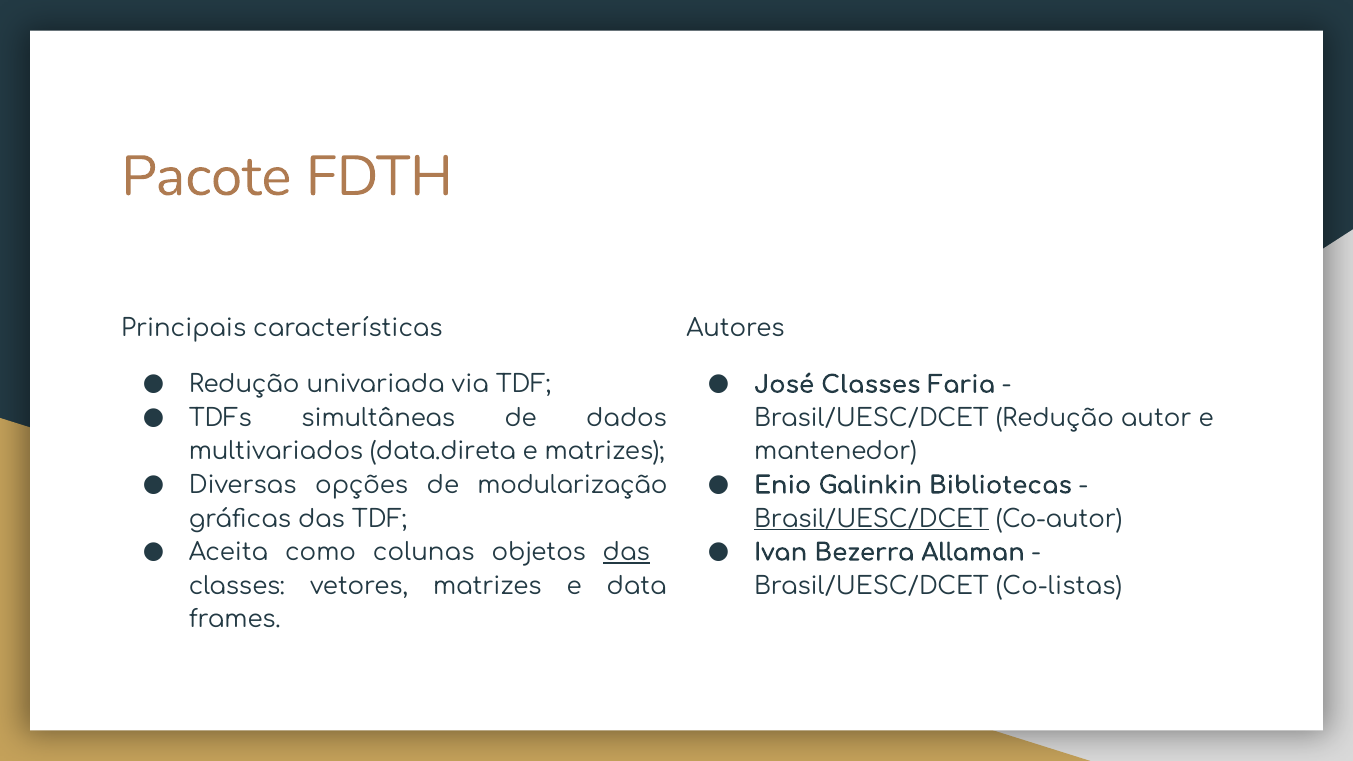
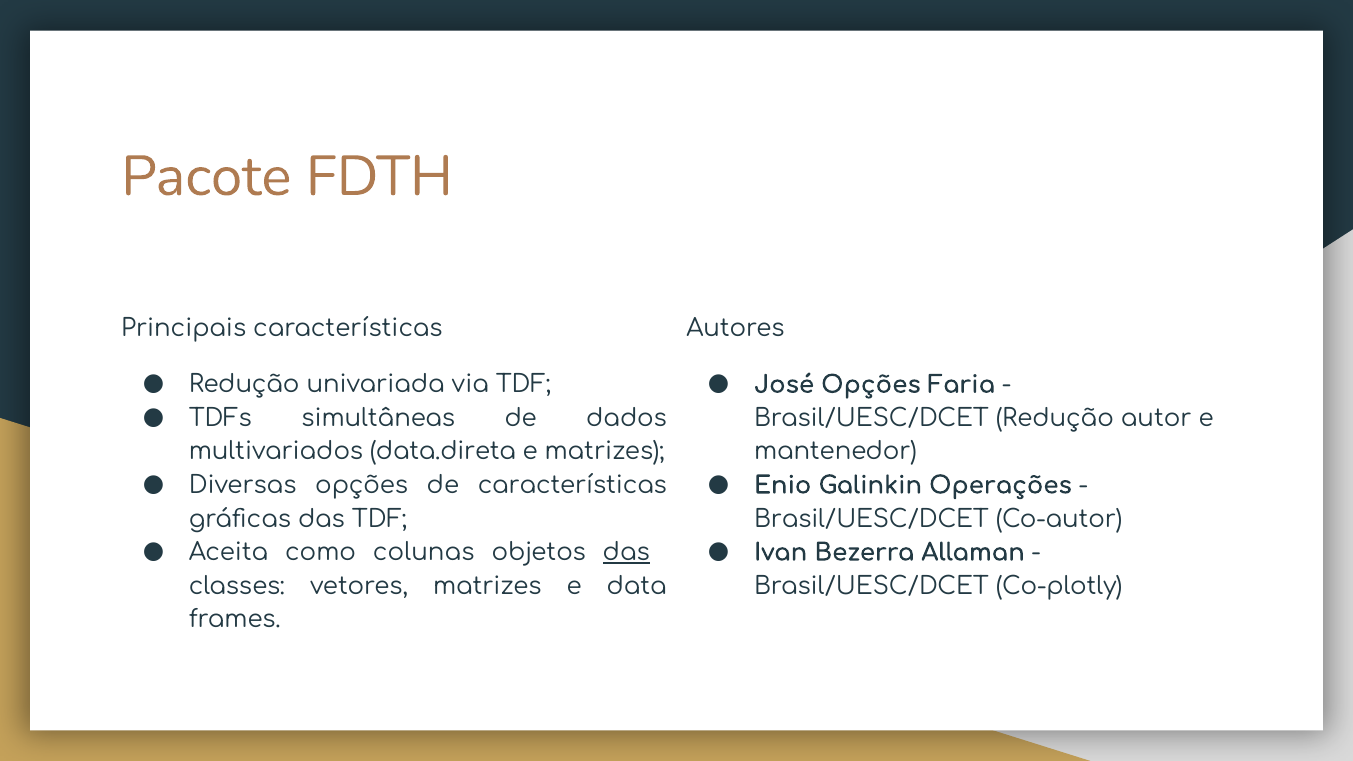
José Classes: Classes -> Opções
de modularização: modularização -> características
Bibliotecas: Bibliotecas -> Operações
Brasil/UESC/DCET at (871, 519) underline: present -> none
Co-listas: Co-listas -> Co-plotly
